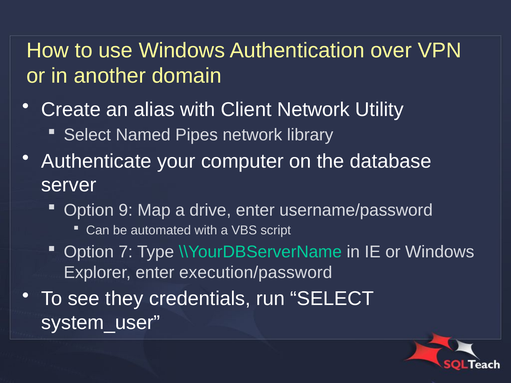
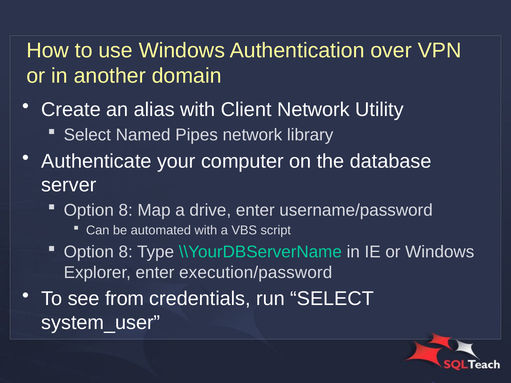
9 at (126, 210): 9 -> 8
7 at (126, 252): 7 -> 8
they: they -> from
